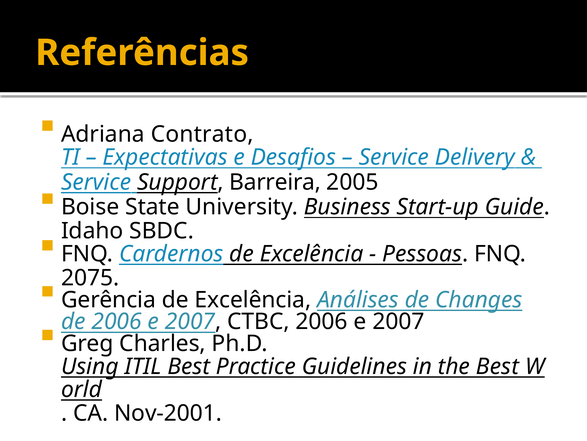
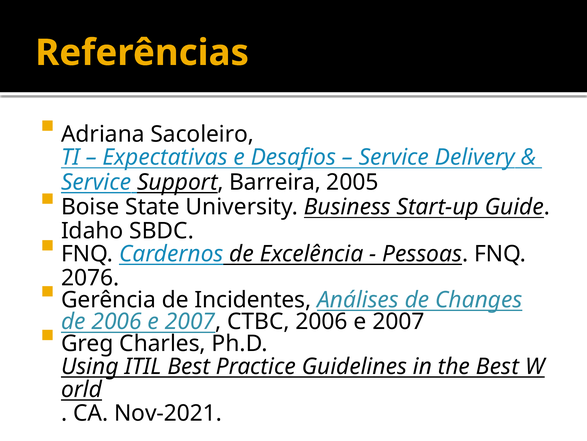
Contrato: Contrato -> Sacoleiro
2075: 2075 -> 2076
Gerência de Excelência: Excelência -> Incidentes
Nov-2001: Nov-2001 -> Nov-2021
